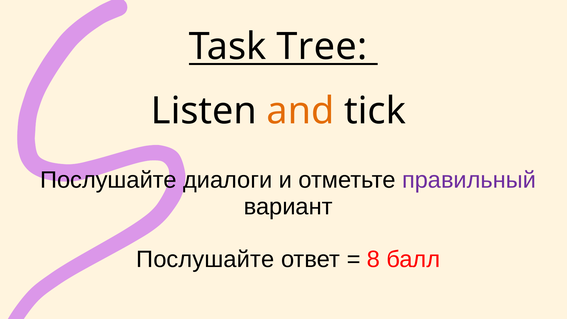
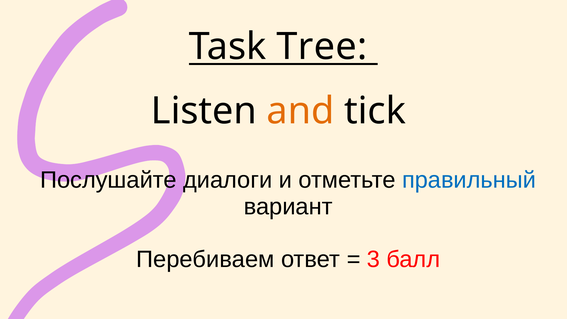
правильный colour: purple -> blue
Послушайте at (205, 259): Послушайте -> Перебиваем
8: 8 -> 3
